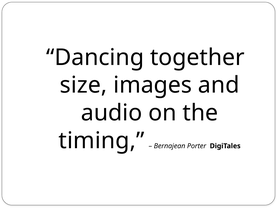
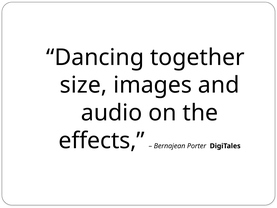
timing: timing -> effects
